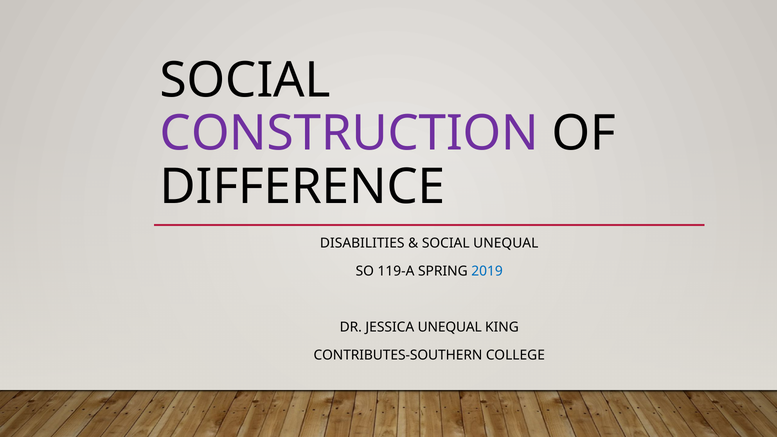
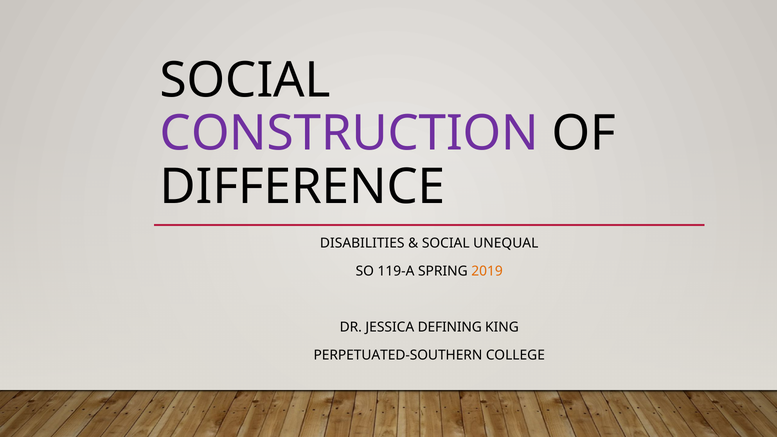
2019 colour: blue -> orange
JESSICA UNEQUAL: UNEQUAL -> DEFINING
CONTRIBUTES-SOUTHERN: CONTRIBUTES-SOUTHERN -> PERPETUATED-SOUTHERN
